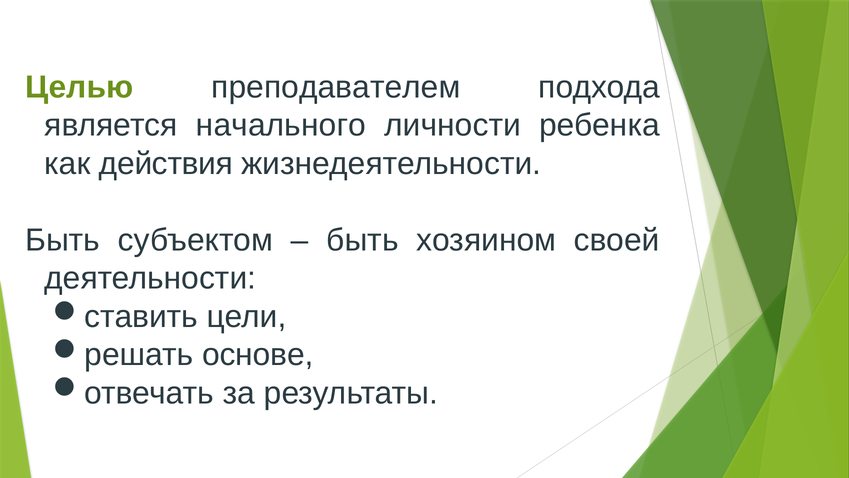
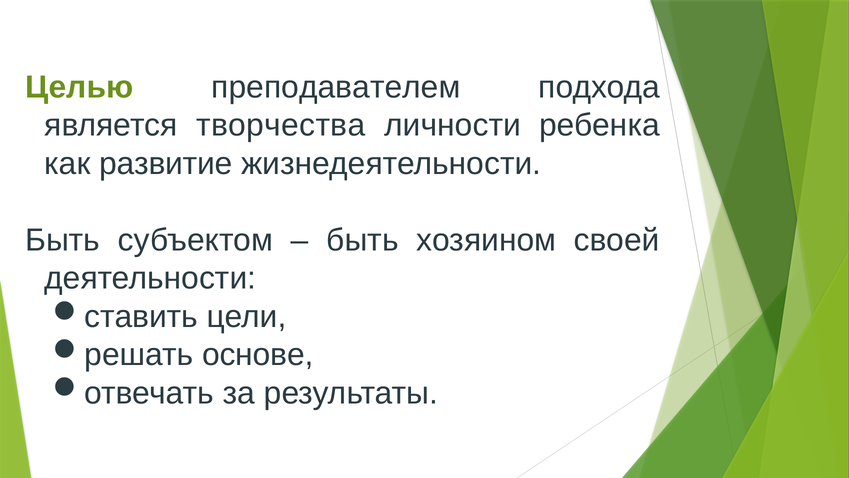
начального: начального -> творчества
действия: действия -> развитие
